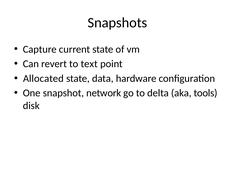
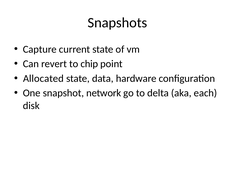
text: text -> chip
tools: tools -> each
